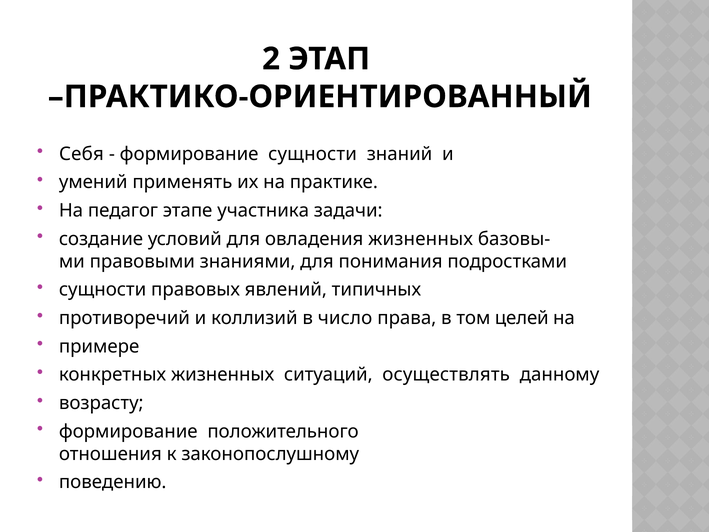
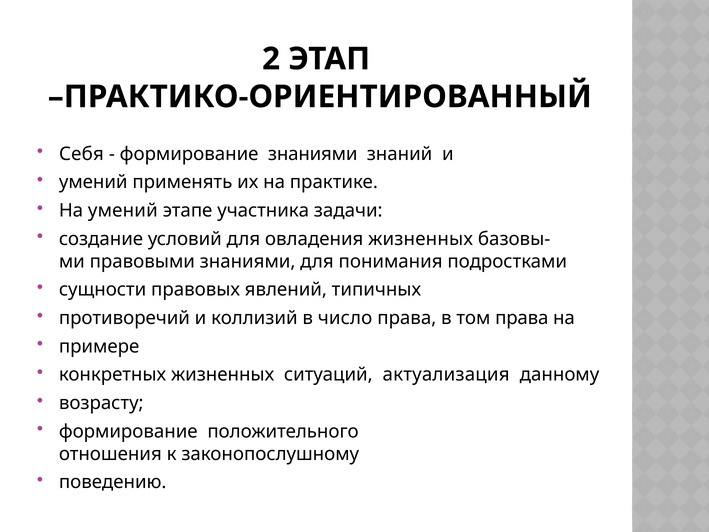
формирование сущности: сущности -> знаниями
На педагог: педагог -> умений
том целей: целей -> права
осуществлять: осуществлять -> актуализация
